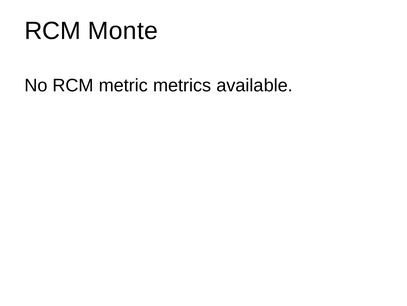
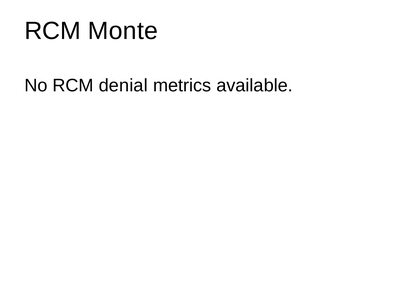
metric: metric -> denial
